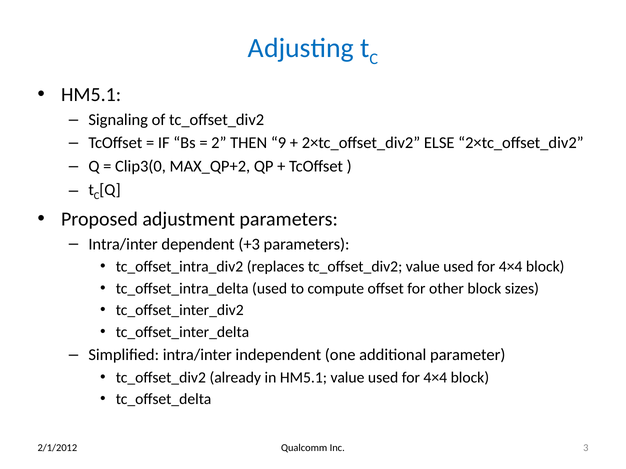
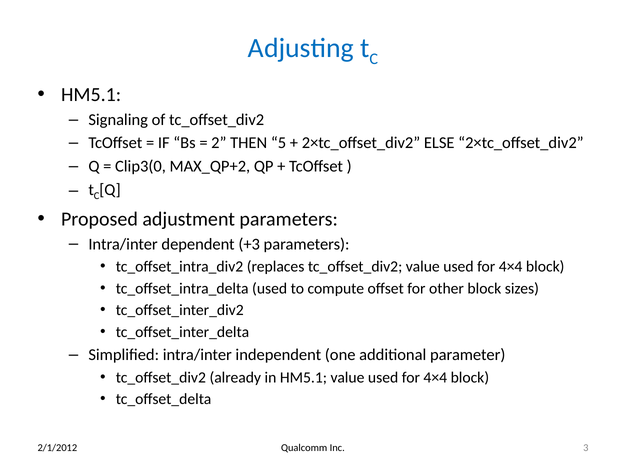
9: 9 -> 5
